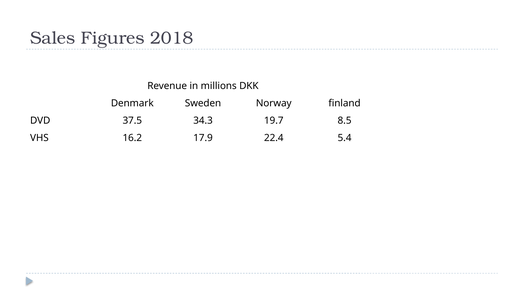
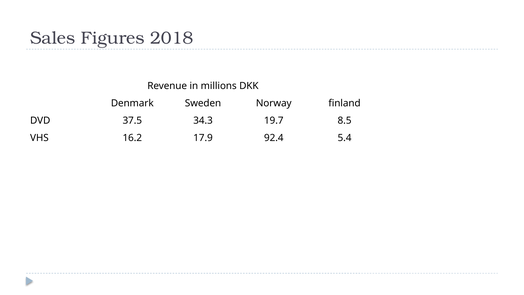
22.4: 22.4 -> 92.4
